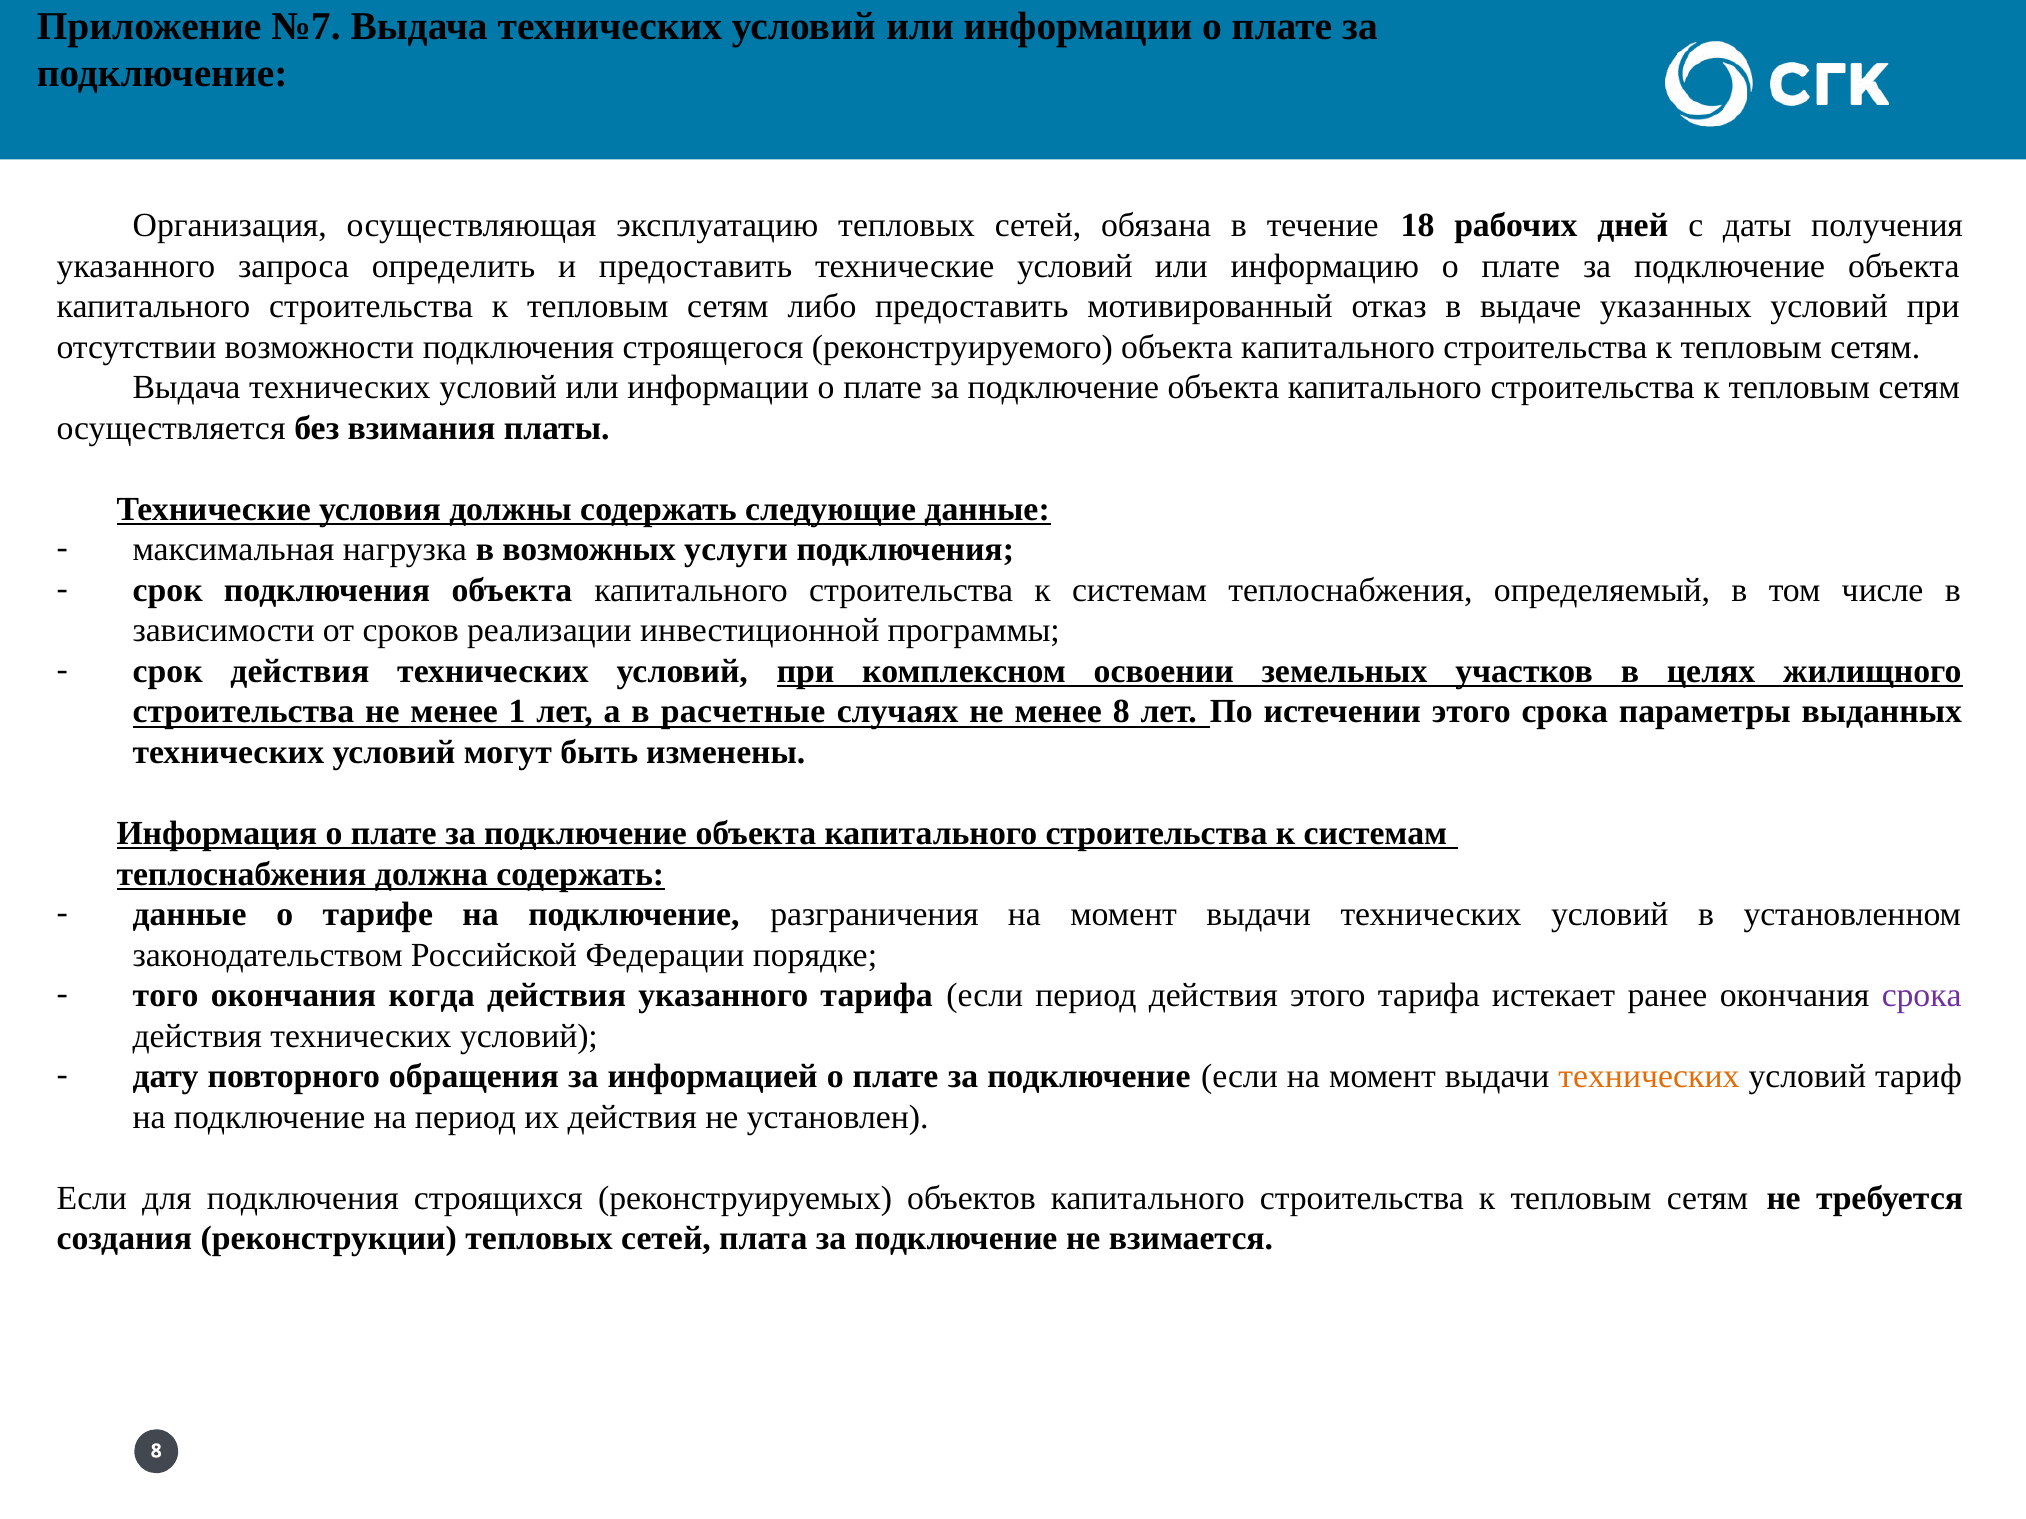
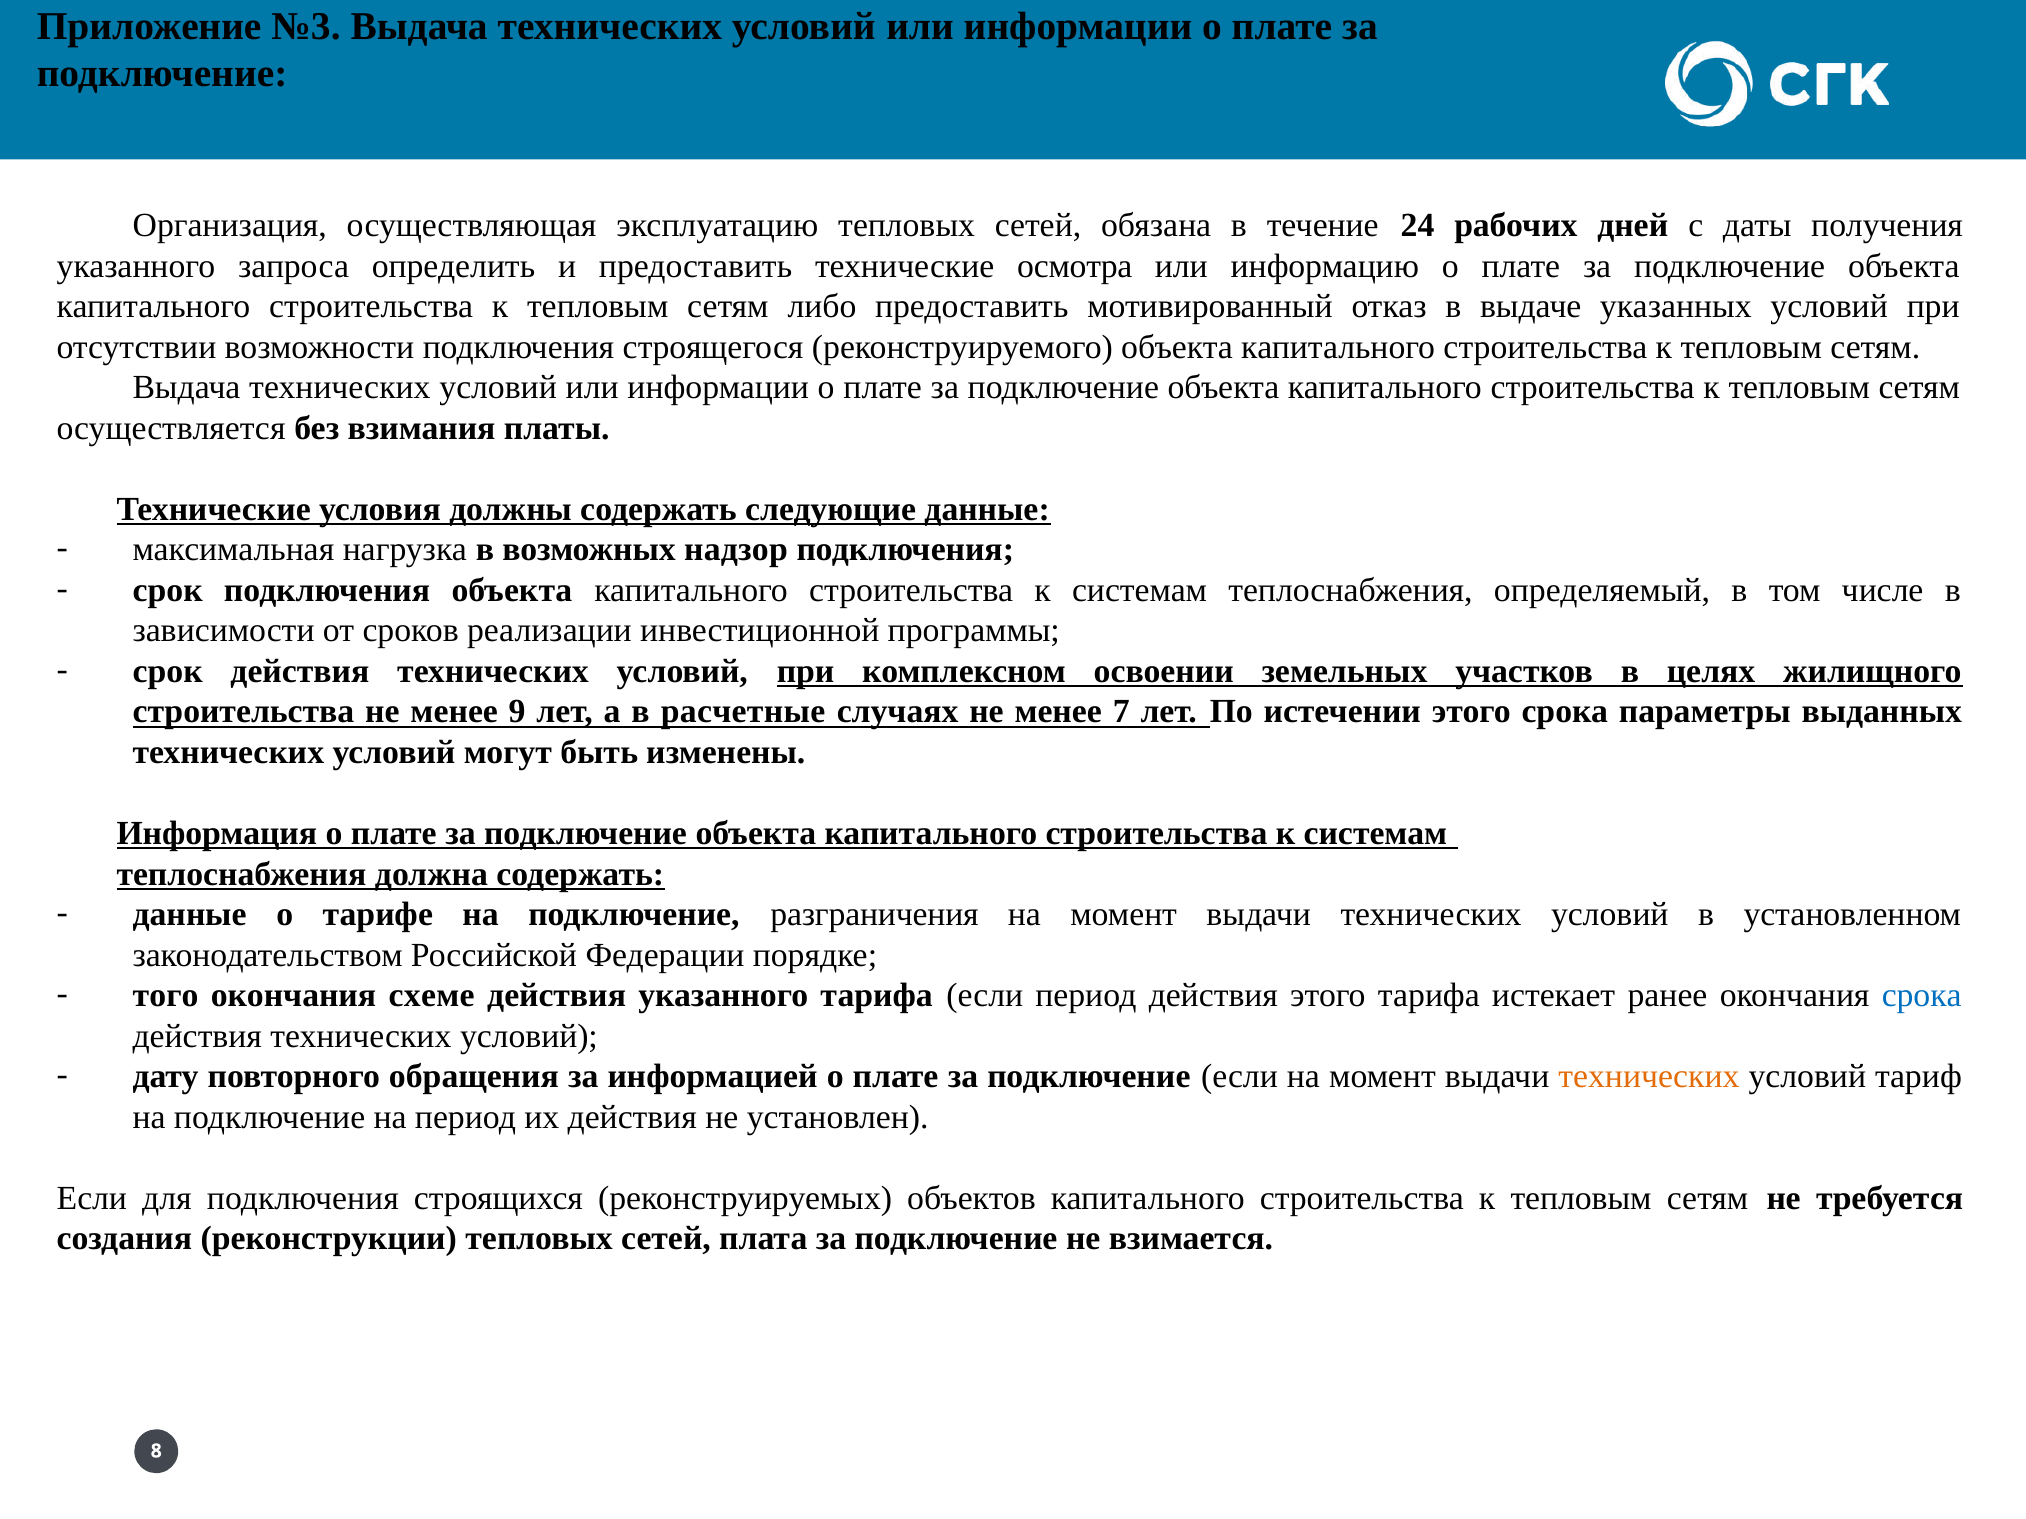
№7: №7 -> №3
18: 18 -> 24
технические условий: условий -> осмотра
услуги: услуги -> надзор
1: 1 -> 9
менее 8: 8 -> 7
когда: когда -> схеме
срока at (1922, 996) colour: purple -> blue
